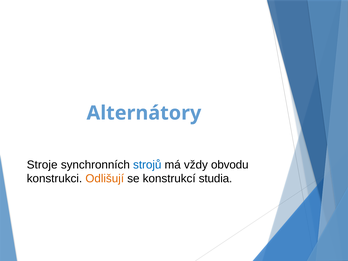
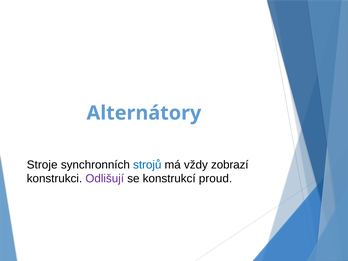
obvodu: obvodu -> zobrazí
Odlišují colour: orange -> purple
studia: studia -> proud
